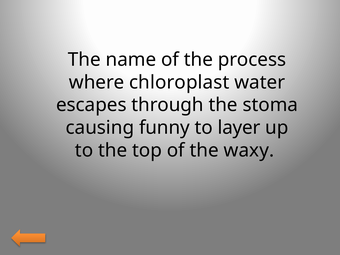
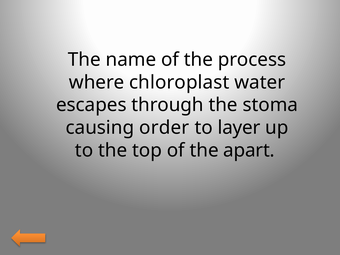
funny: funny -> order
waxy: waxy -> apart
